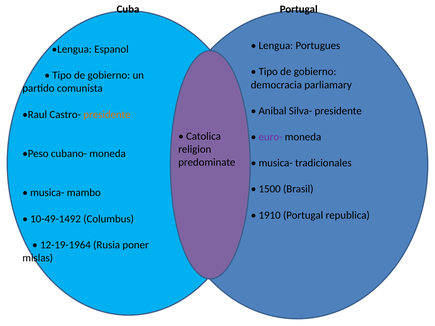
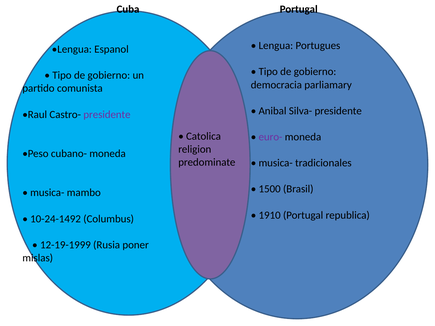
presidente at (107, 115) colour: orange -> purple
10-49-1492: 10-49-1492 -> 10-24-1492
12-19-1964: 12-19-1964 -> 12-19-1999
